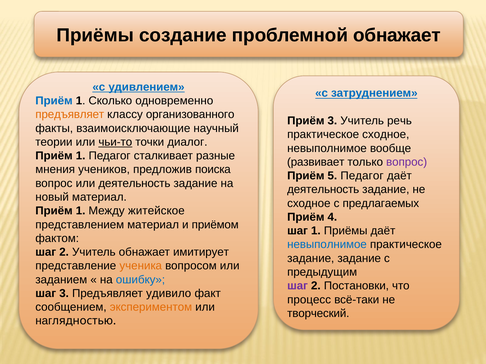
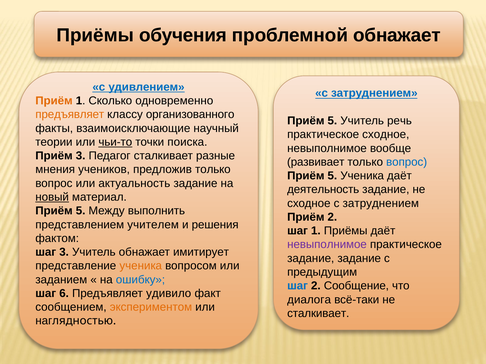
создание: создание -> обучения
Приём at (54, 101) colour: blue -> orange
3 at (332, 121): 3 -> 5
диалог: диалог -> поиска
1 at (81, 156): 1 -> 3
вопрос at (407, 162) colour: purple -> blue
предложив поиска: поиска -> только
5 Педагог: Педагог -> Ученика
или деятельность: деятельность -> актуальность
новый underline: none -> present
сходное с предлагаемых: предлагаемых -> затруднением
1 at (81, 211): 1 -> 5
житейское: житейское -> выполнить
Приём 4: 4 -> 2
представлением материал: материал -> учителем
приёмом: приёмом -> решения
невыполнимое at (327, 245) colour: blue -> purple
2 at (64, 252): 2 -> 3
шаг at (298, 286) colour: purple -> blue
Постановки: Постановки -> Сообщение
шаг 3: 3 -> 6
процесс: процесс -> диалога
творческий at (318, 314): творческий -> сталкивает
